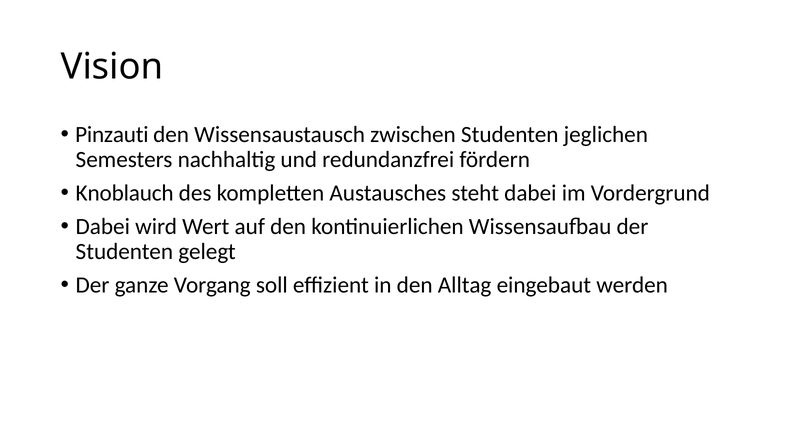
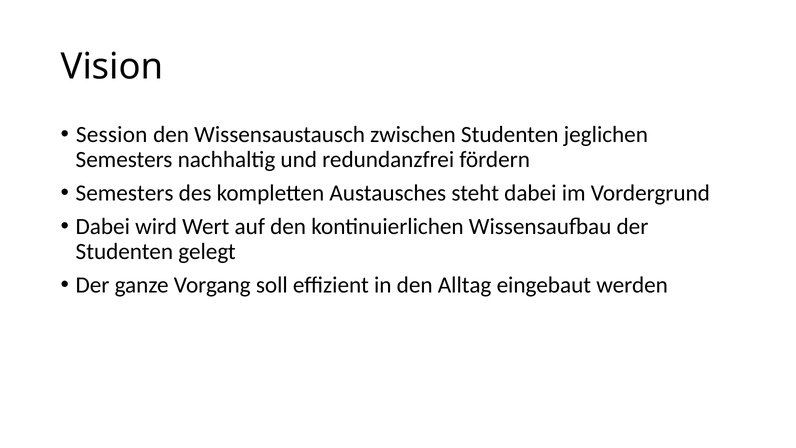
Pinzauti: Pinzauti -> Session
Knoblauch at (125, 193): Knoblauch -> Semesters
